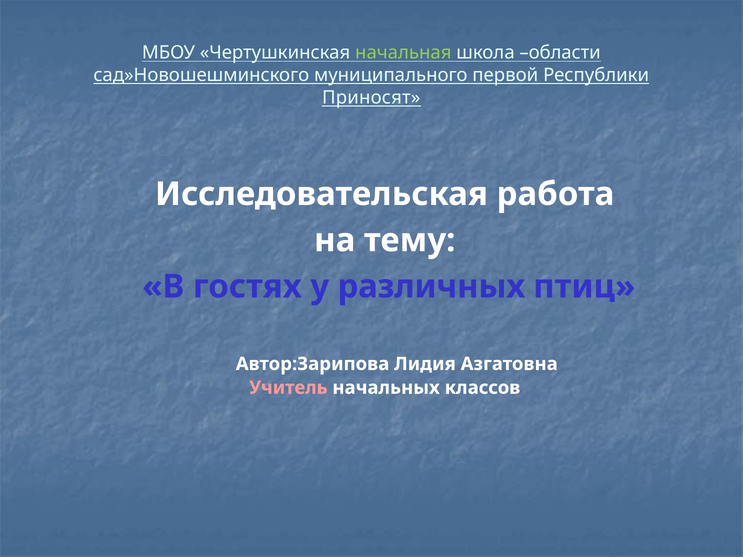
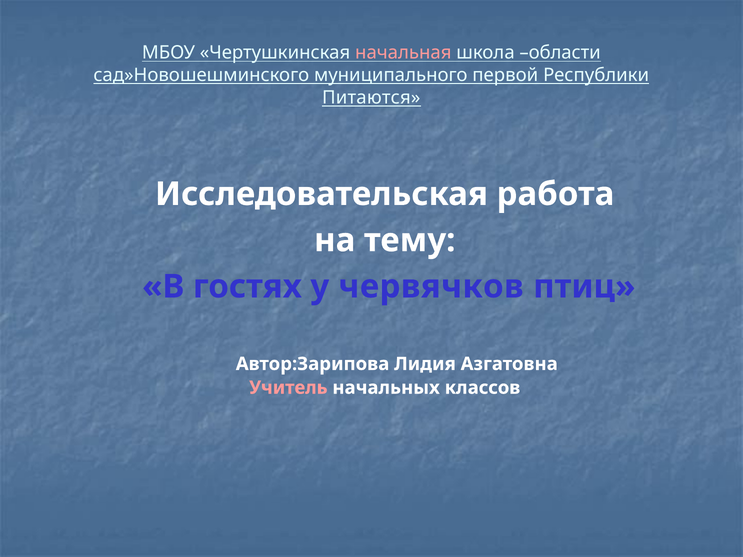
начальная colour: light green -> pink
Приносят: Приносят -> Питаются
различных: различных -> червячков
